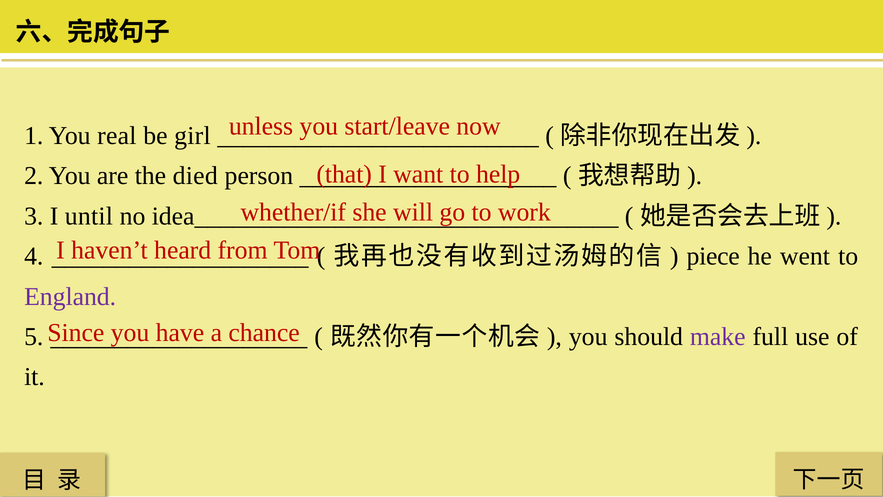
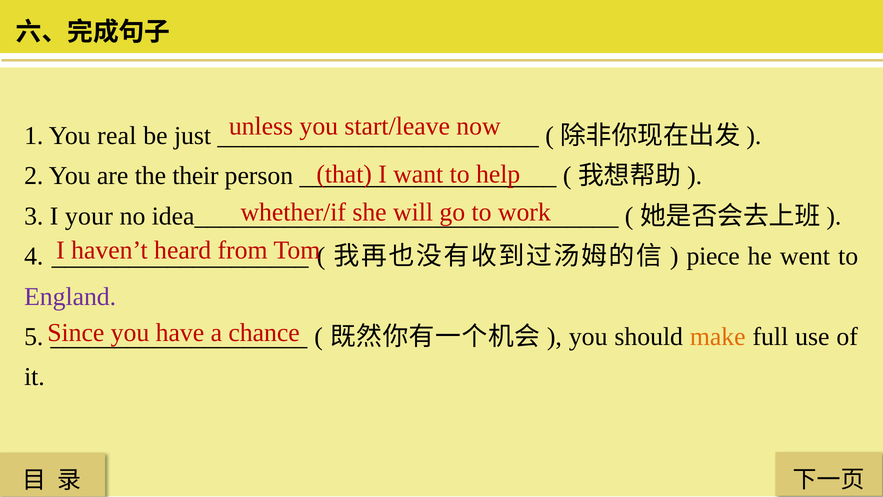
girl: girl -> just
died: died -> their
until: until -> your
make colour: purple -> orange
